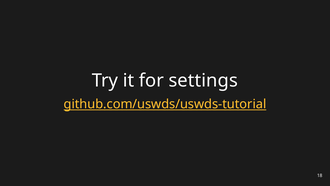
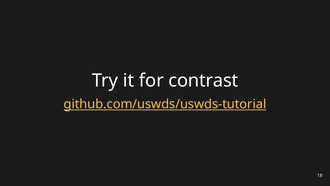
settings: settings -> contrast
